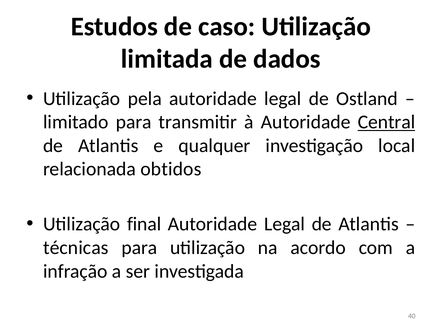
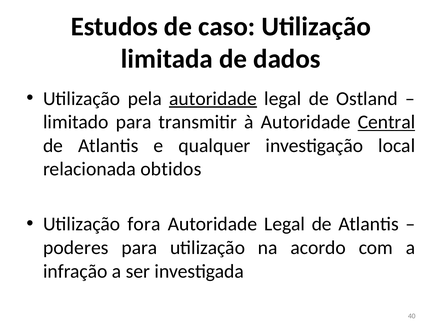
autoridade at (213, 99) underline: none -> present
final: final -> fora
técnicas: técnicas -> poderes
